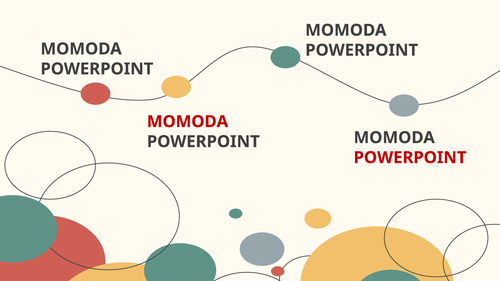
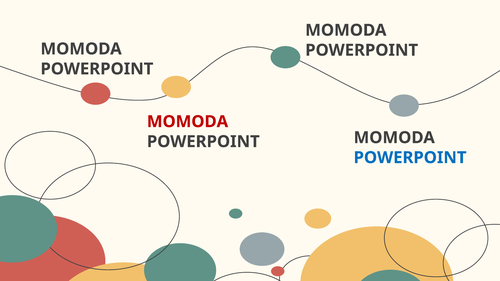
POWERPOINT at (410, 158) colour: red -> blue
